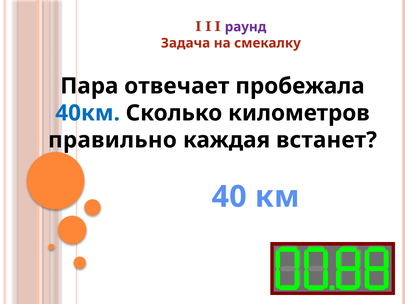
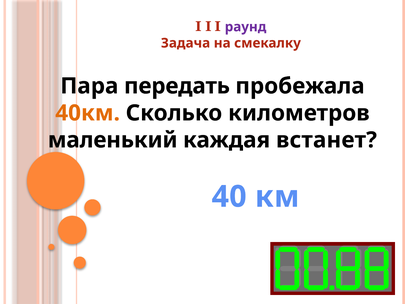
отвечает: отвечает -> передать
40км colour: blue -> orange
правильно: правильно -> маленький
